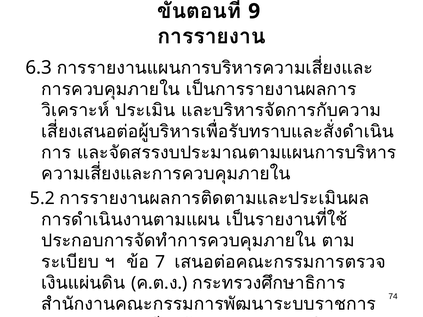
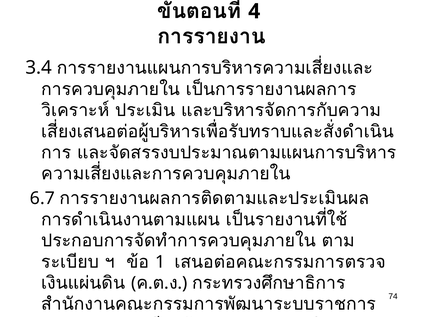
9: 9 -> 4
6.3: 6.3 -> 3.4
5.2: 5.2 -> 6.7
7: 7 -> 1
